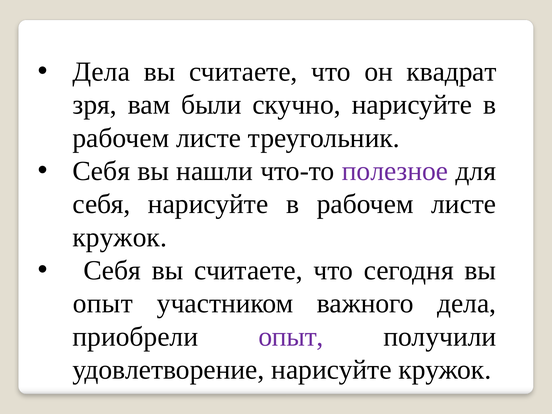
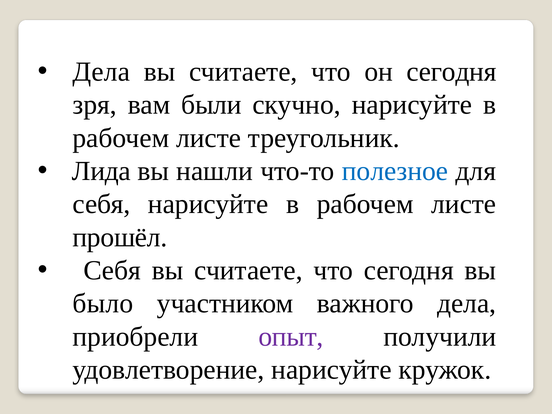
он квадрат: квадрат -> сегодня
Себя at (101, 171): Себя -> Лида
полезное colour: purple -> blue
кружок at (120, 237): кружок -> прошёл
опыт at (103, 304): опыт -> было
